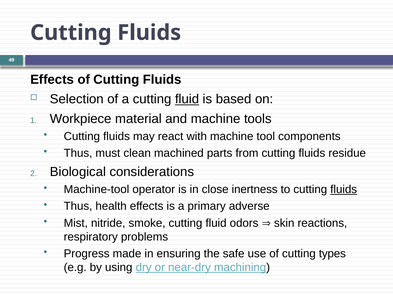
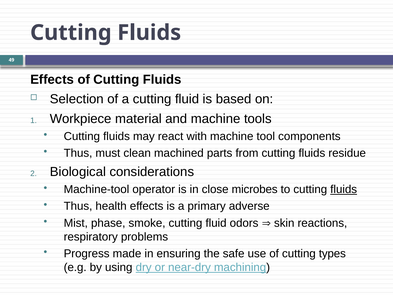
fluid at (187, 99) underline: present -> none
inertness: inertness -> microbes
nitride: nitride -> phase
